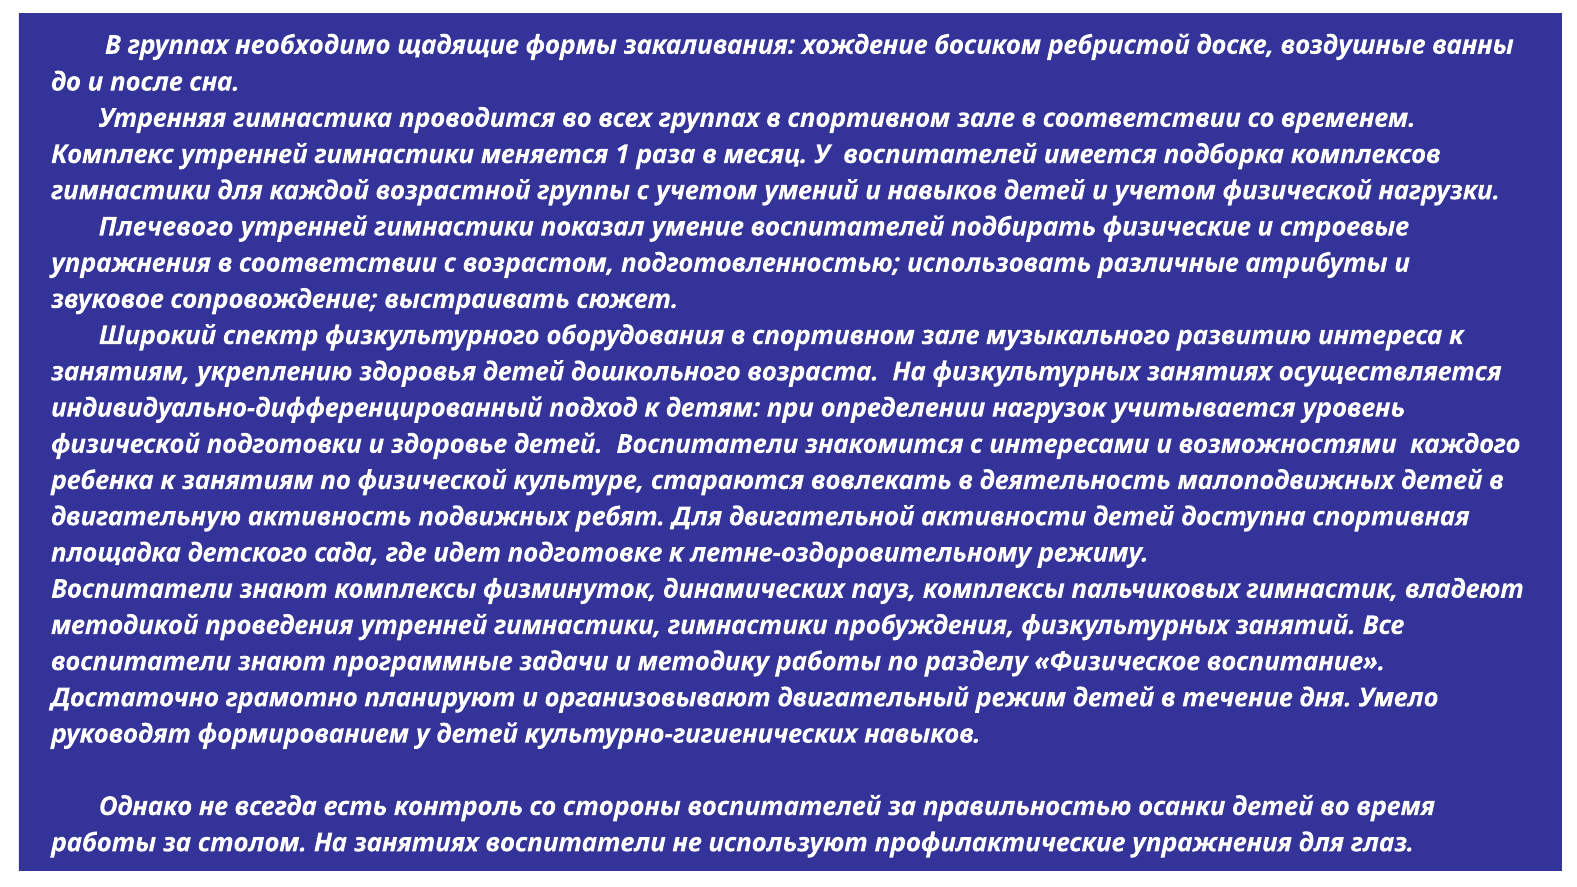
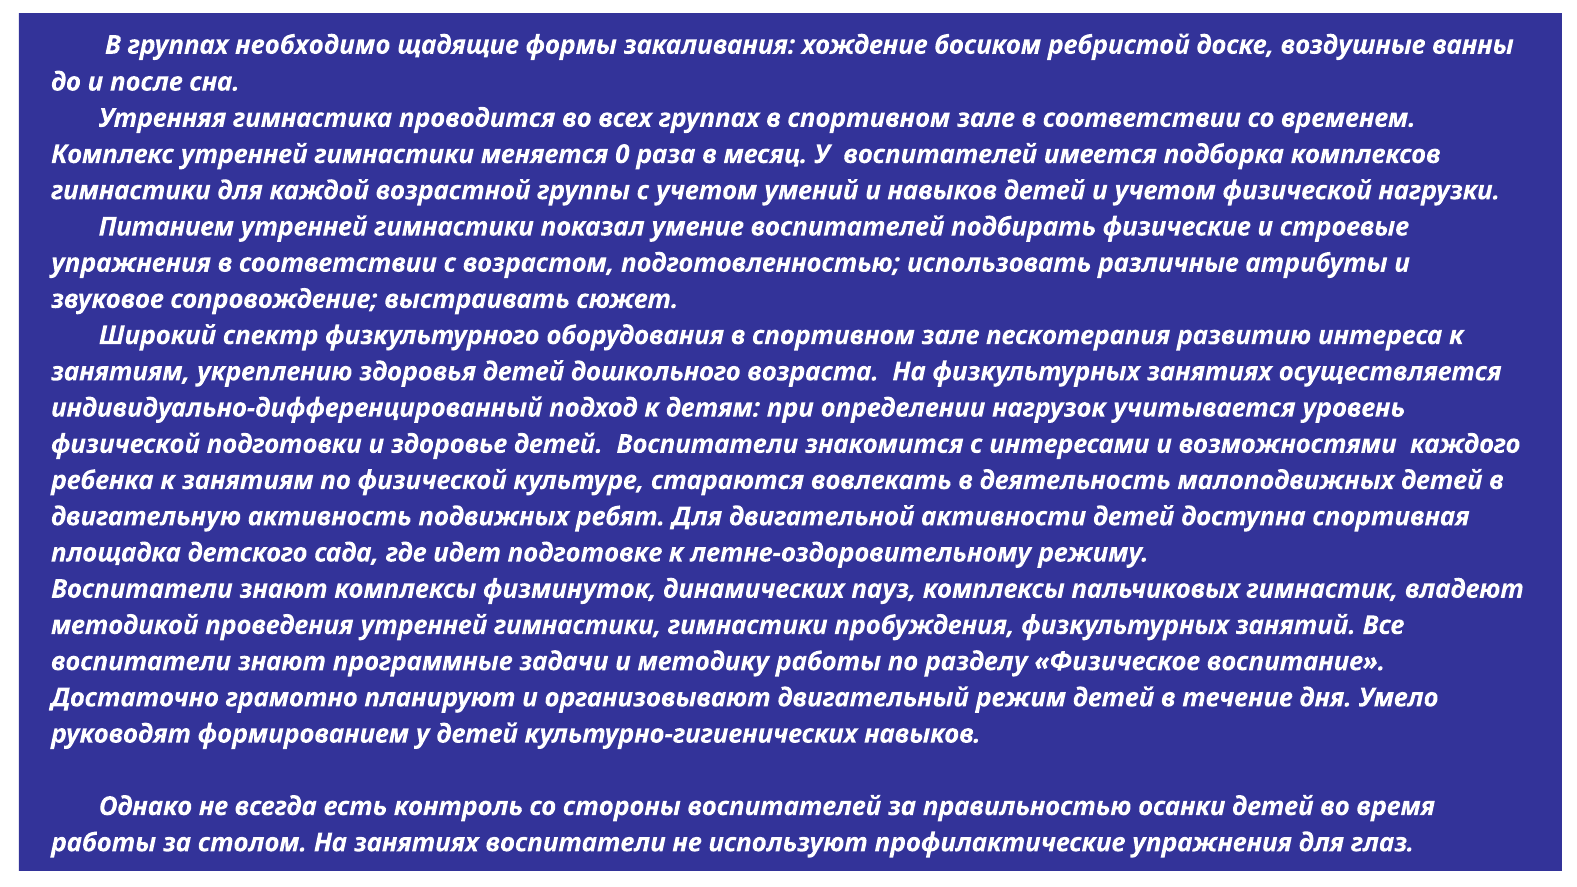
1: 1 -> 0
Плечевого: Плечевого -> Питанием
музыкального: музыкального -> пескотерапия
